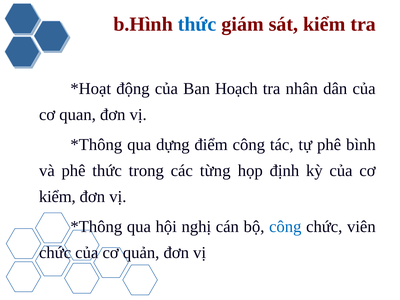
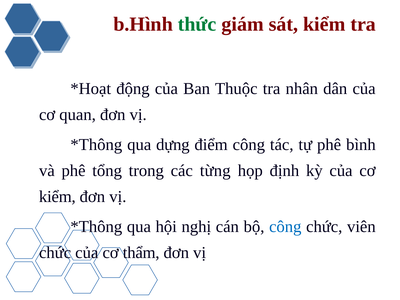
thức at (197, 24) colour: blue -> green
Hoạch: Hoạch -> Thuộc
phê thức: thức -> tổng
quản: quản -> thẩm
